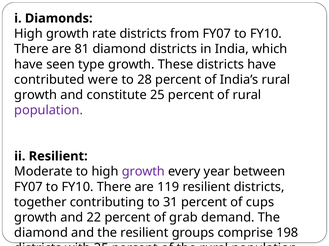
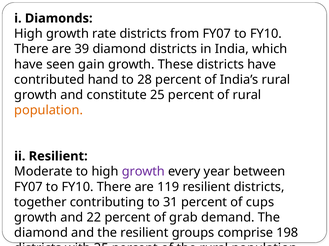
81: 81 -> 39
type: type -> gain
were: were -> hand
population at (49, 111) colour: purple -> orange
